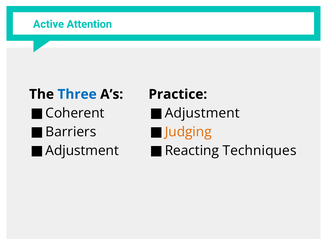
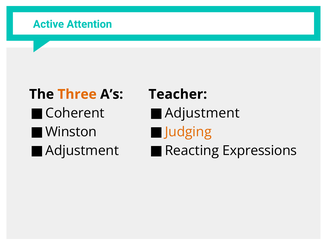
Three colour: blue -> orange
Practice: Practice -> Teacher
Barriers: Barriers -> Winston
Techniques: Techniques -> Expressions
